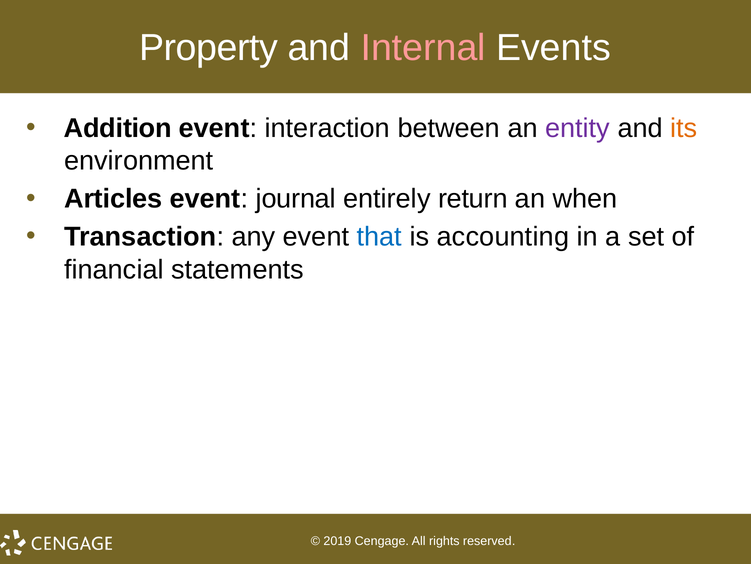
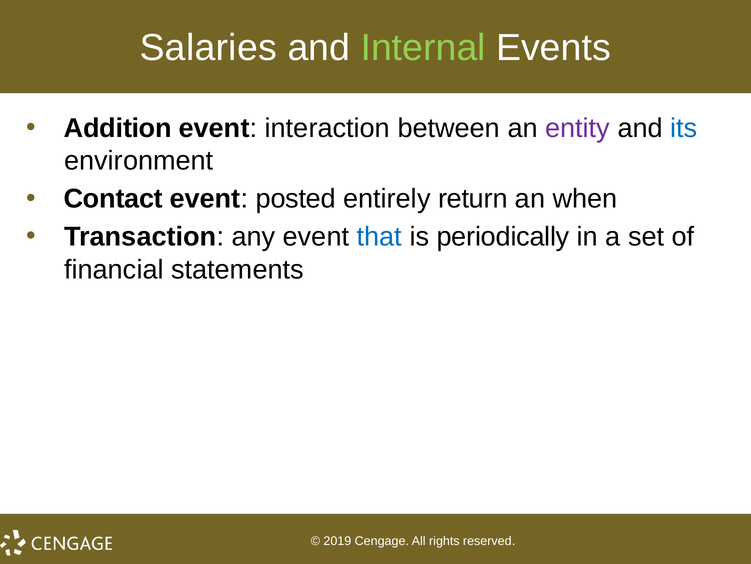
Property: Property -> Salaries
Internal colour: pink -> light green
its colour: orange -> blue
Articles: Articles -> Contact
journal: journal -> posted
accounting: accounting -> periodically
